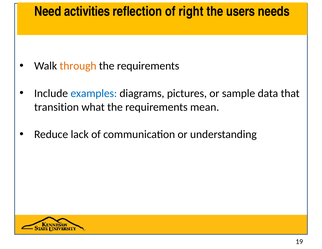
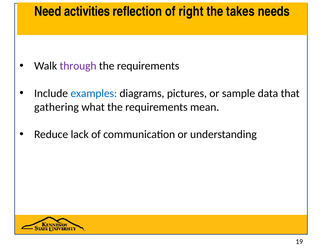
users: users -> takes
through colour: orange -> purple
transition: transition -> gathering
